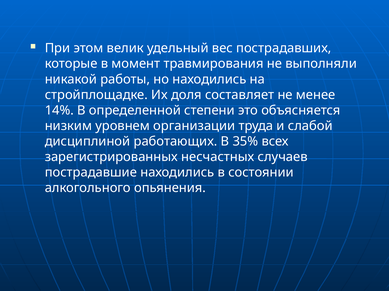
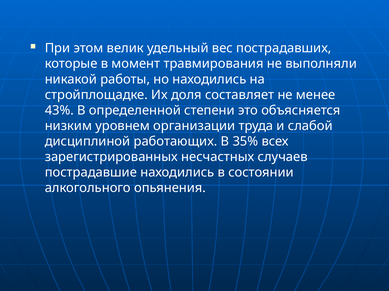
14%: 14% -> 43%
